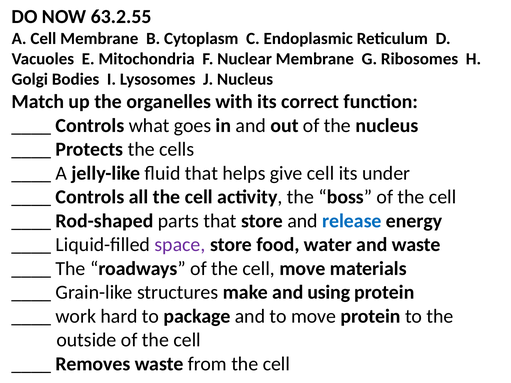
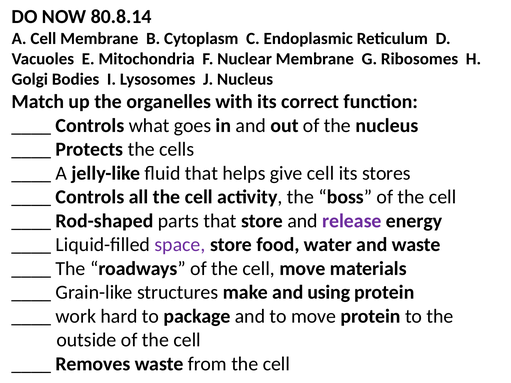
63.2.55: 63.2.55 -> 80.8.14
under: under -> stores
release colour: blue -> purple
